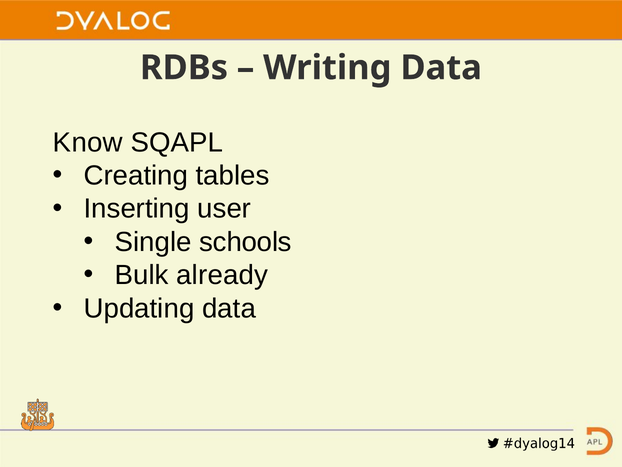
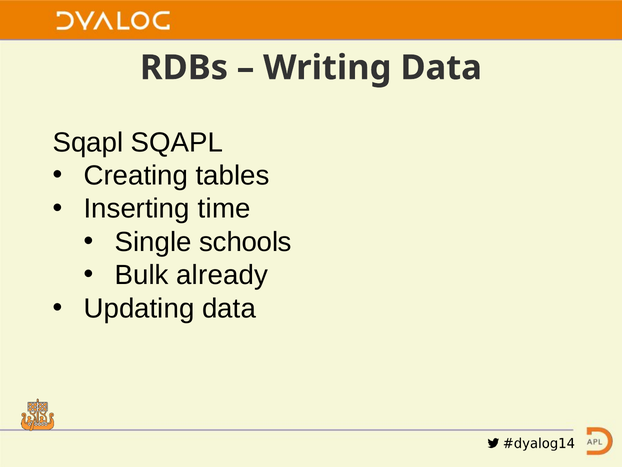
Know at (88, 142): Know -> Sqapl
user: user -> time
